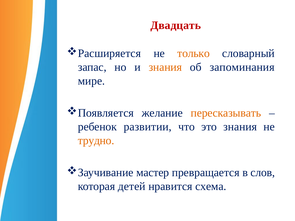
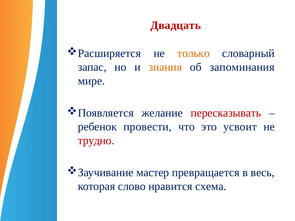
пересказывать colour: orange -> red
развитии: развитии -> провести
это знания: знания -> усвоит
трудно colour: orange -> red
слов: слов -> весь
детей: детей -> слово
